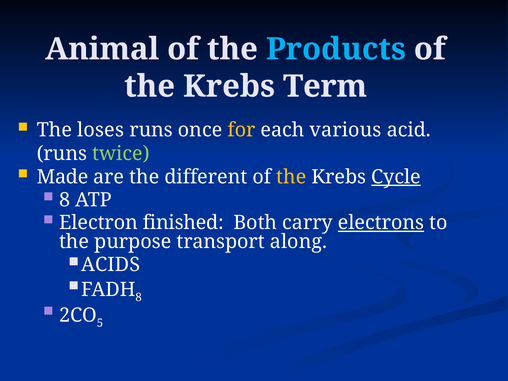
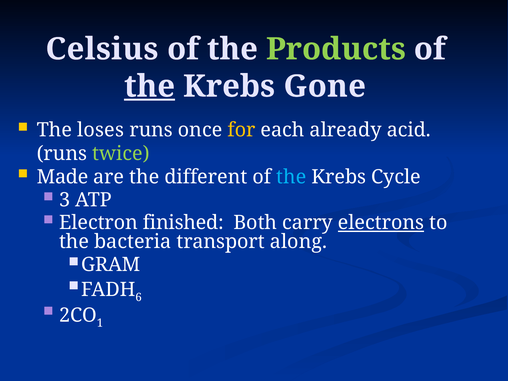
Animal: Animal -> Celsius
Products colour: light blue -> light green
the at (150, 86) underline: none -> present
Term: Term -> Gone
various: various -> already
the at (291, 177) colour: yellow -> light blue
Cycle underline: present -> none
8 at (65, 200): 8 -> 3
purpose: purpose -> bacteria
ACIDS: ACIDS -> GRAM
8 at (139, 297): 8 -> 6
5: 5 -> 1
